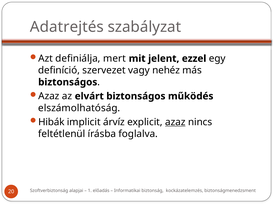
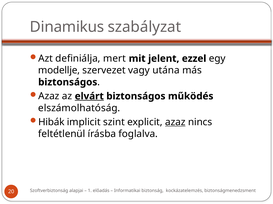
Adatrejtés: Adatrejtés -> Dinamikus
definíció: definíció -> modellje
nehéz: nehéz -> utána
elvárt underline: none -> present
árvíz: árvíz -> szint
